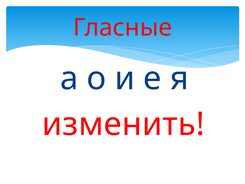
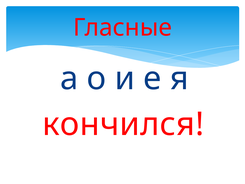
изменить: изменить -> кончился
